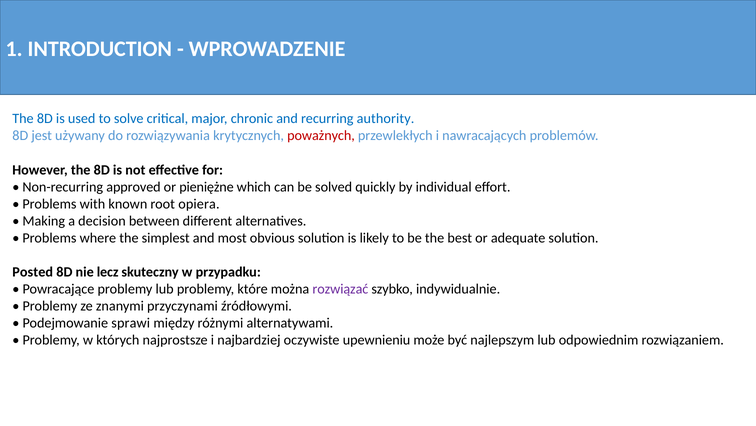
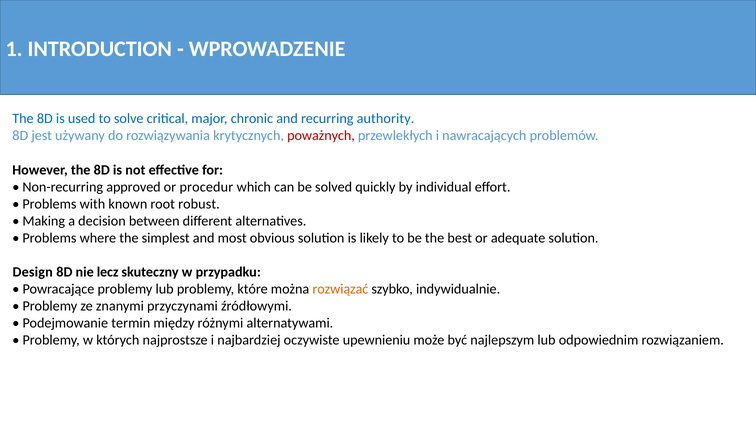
pieniężne: pieniężne -> procedur
opiera: opiera -> robust
Posted: Posted -> Design
rozwiązać colour: purple -> orange
sprawi: sprawi -> termin
